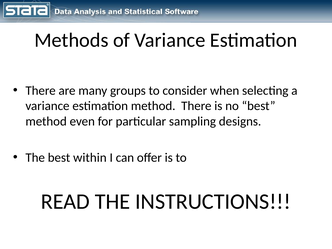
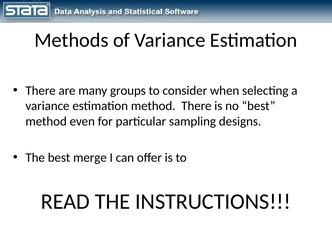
within: within -> merge
